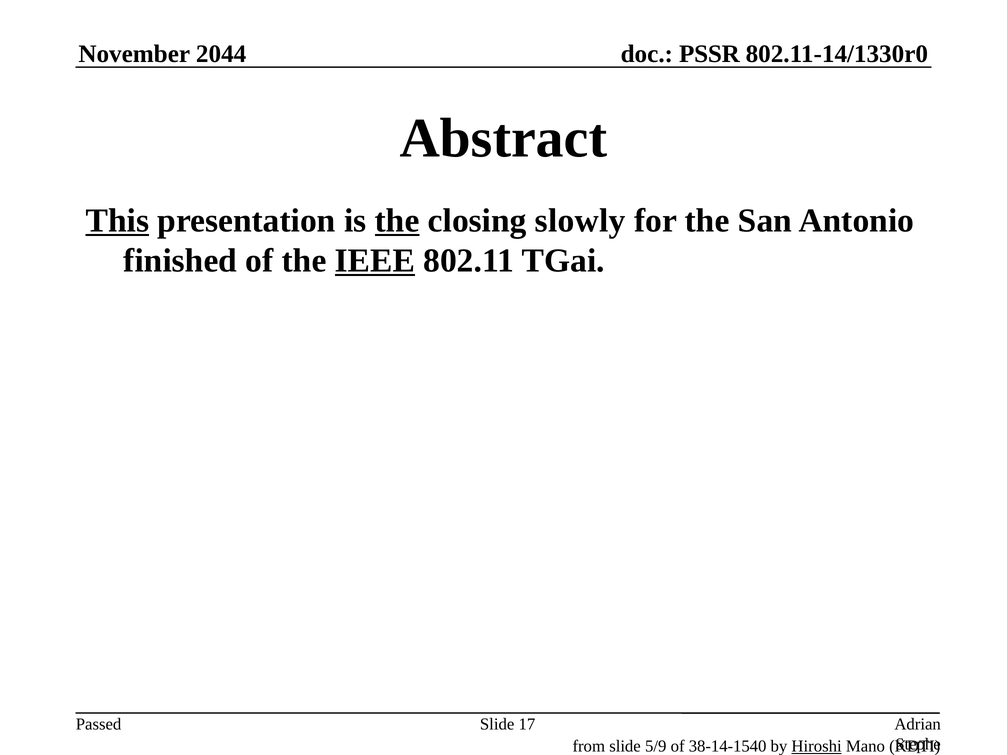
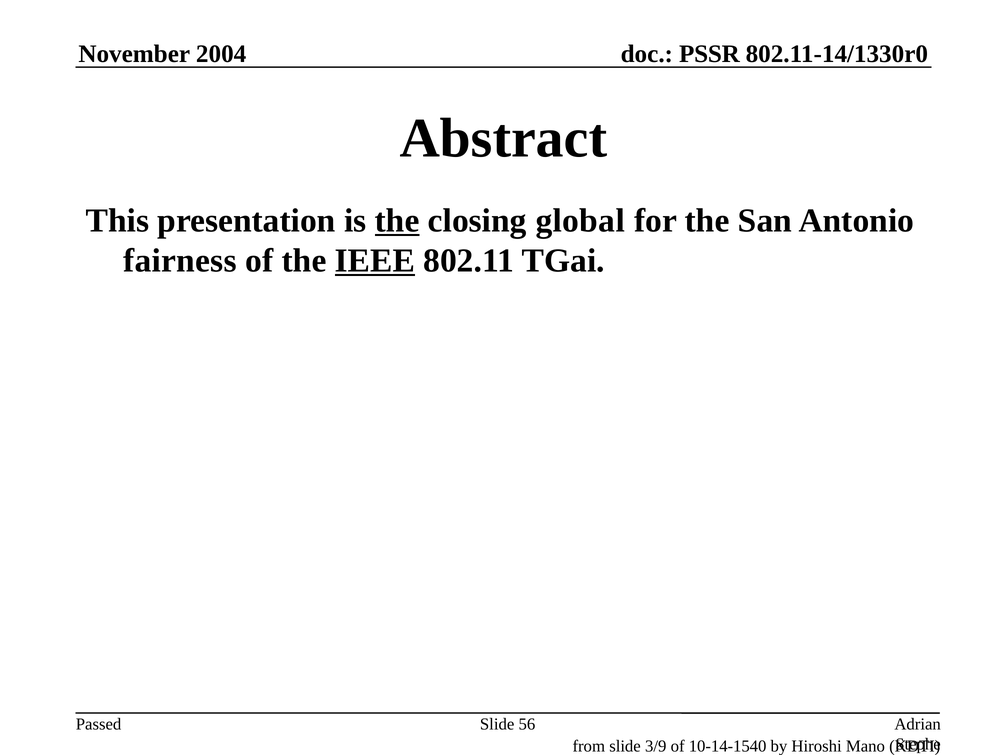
2044: 2044 -> 2004
This underline: present -> none
slowly: slowly -> global
finished: finished -> fairness
17: 17 -> 56
5/9: 5/9 -> 3/9
38-14-1540: 38-14-1540 -> 10-14-1540
Hiroshi underline: present -> none
